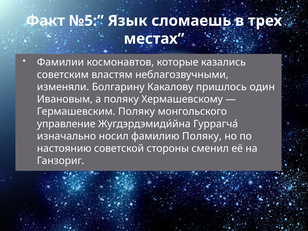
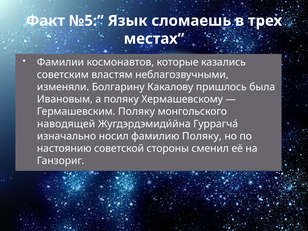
один: один -> была
управление: управление -> наводящей
